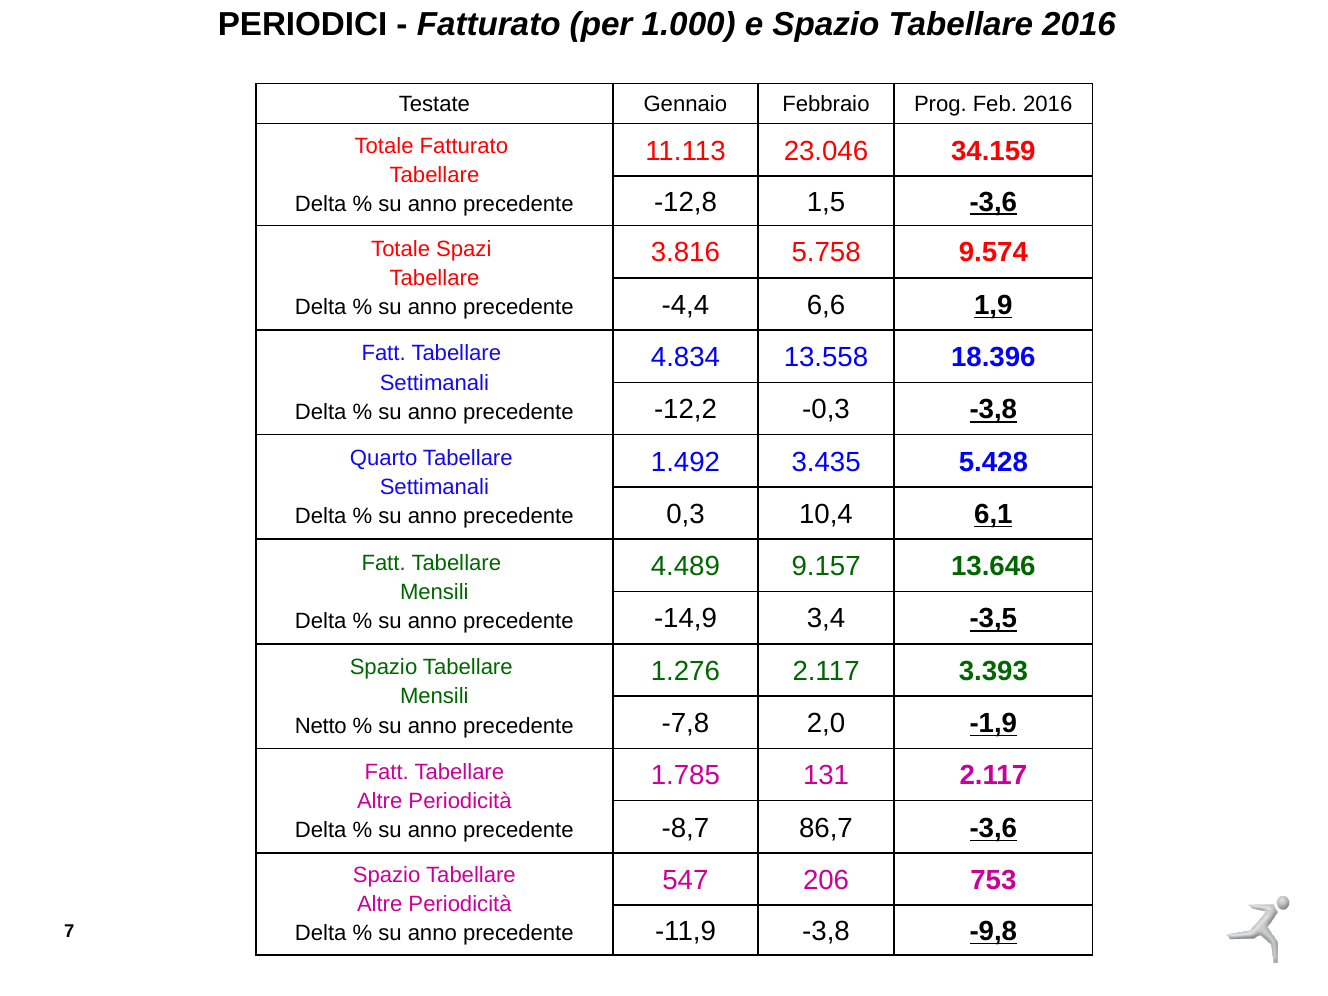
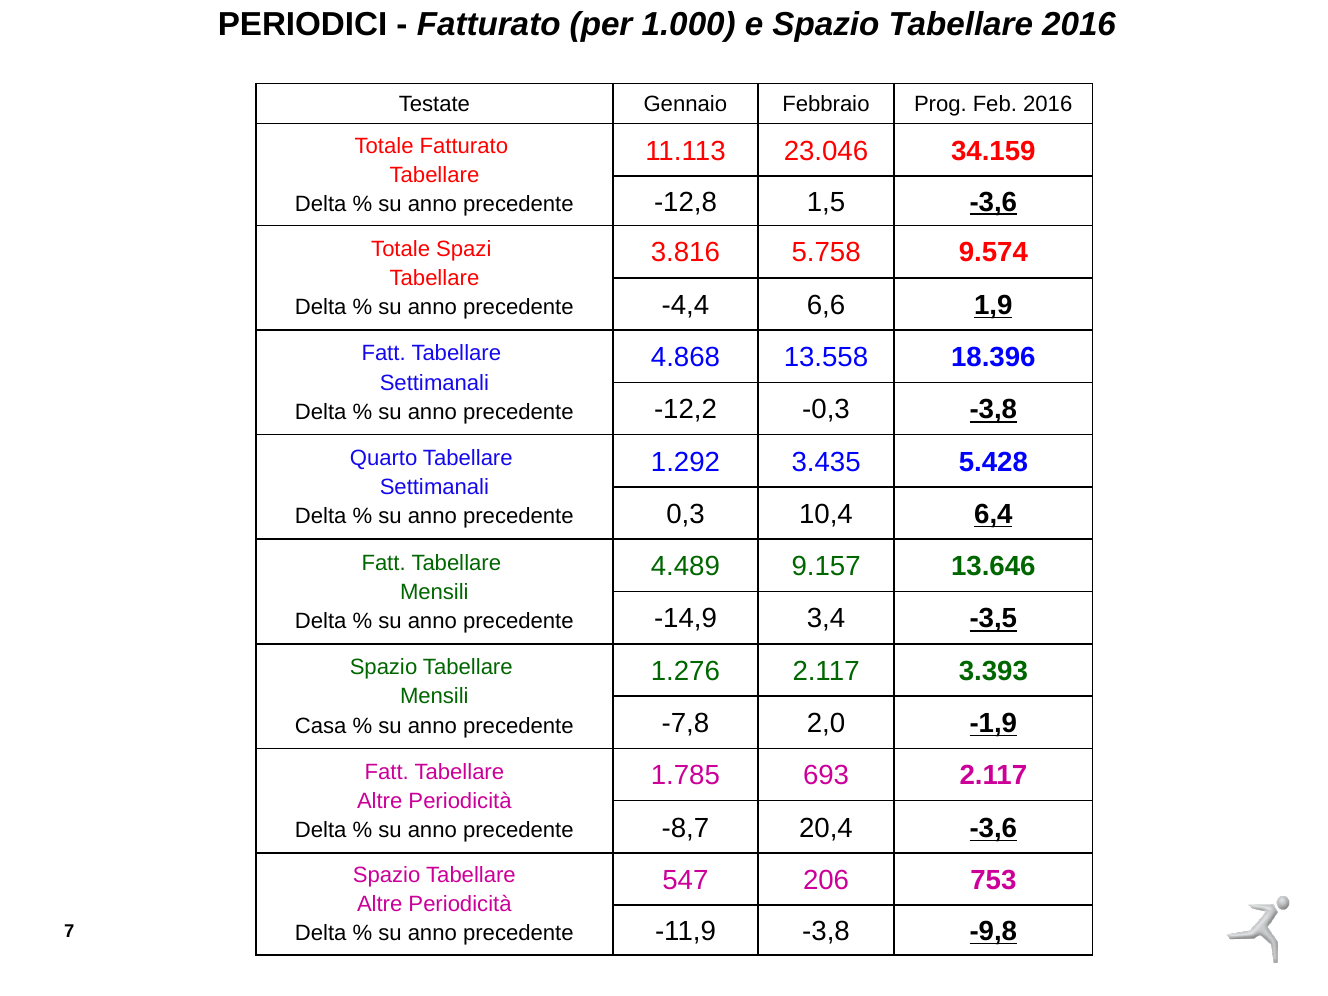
4.834: 4.834 -> 4.868
1.492: 1.492 -> 1.292
6,1: 6,1 -> 6,4
Netto: Netto -> Casa
131: 131 -> 693
86,7: 86,7 -> 20,4
